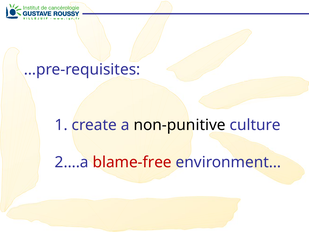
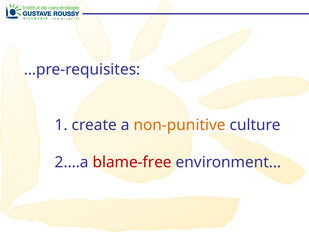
non-punitive colour: black -> orange
